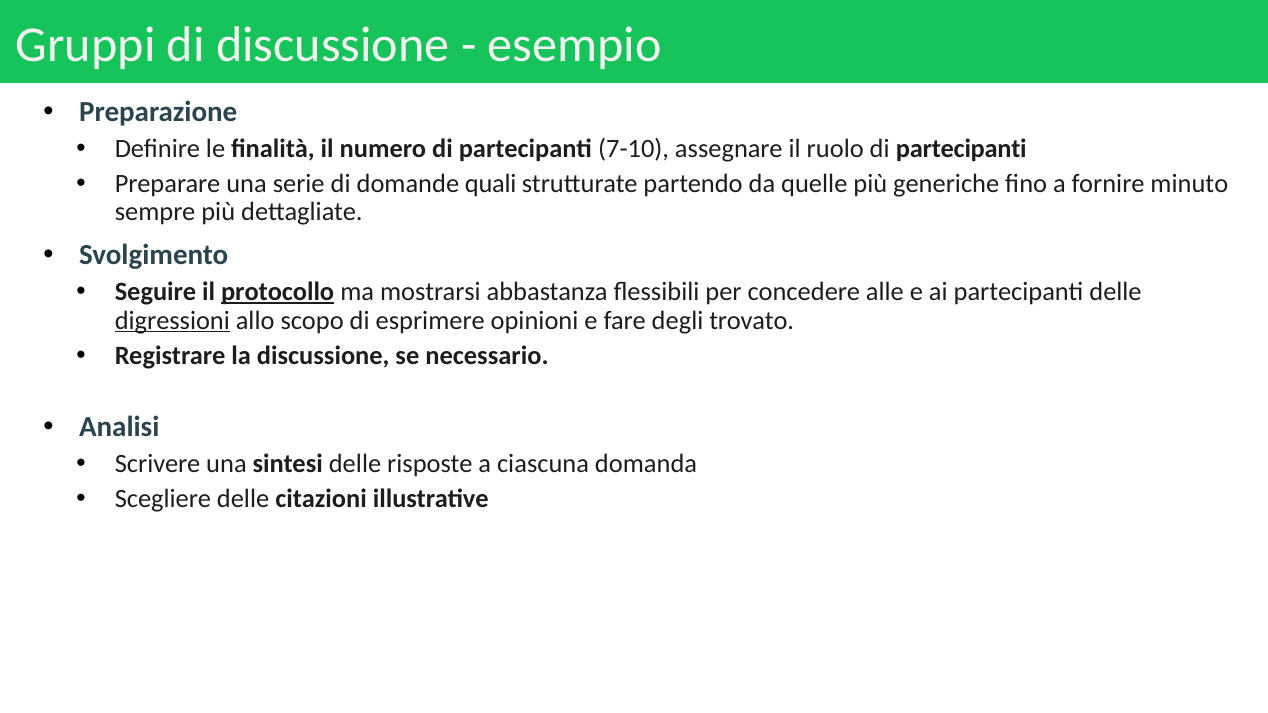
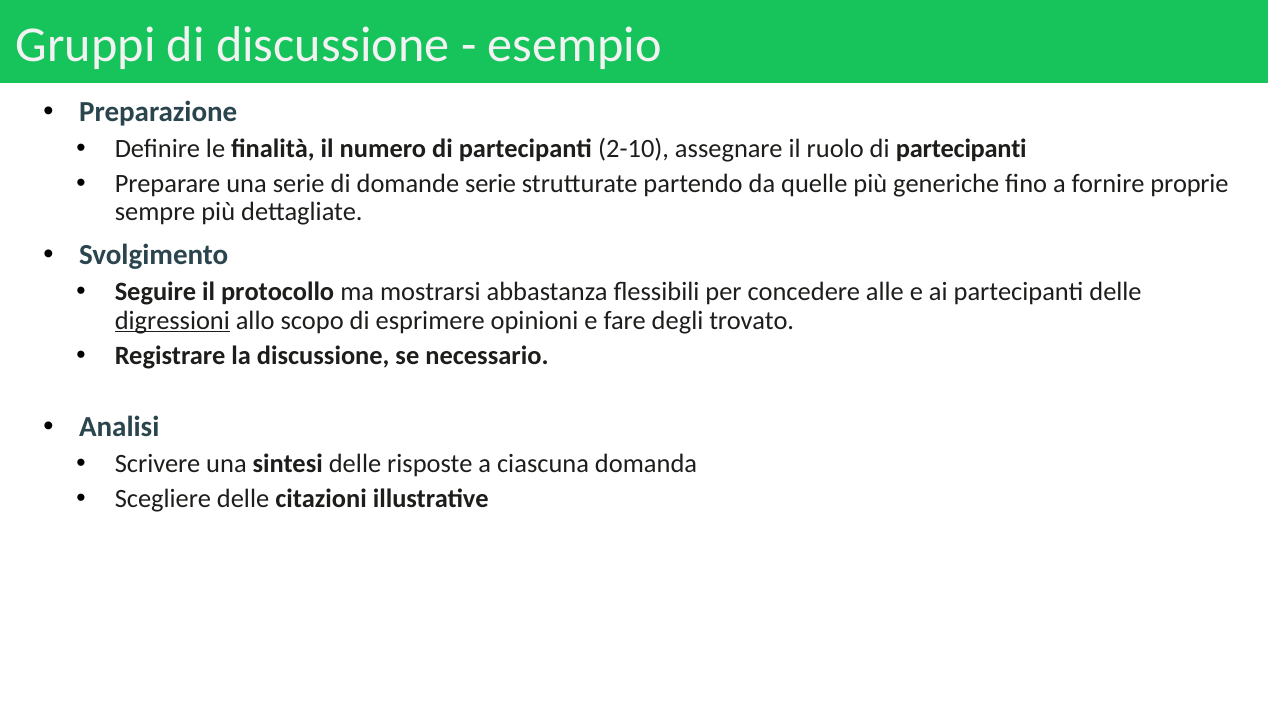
7-10: 7-10 -> 2-10
domande quali: quali -> serie
minuto: minuto -> proprie
protocollo underline: present -> none
